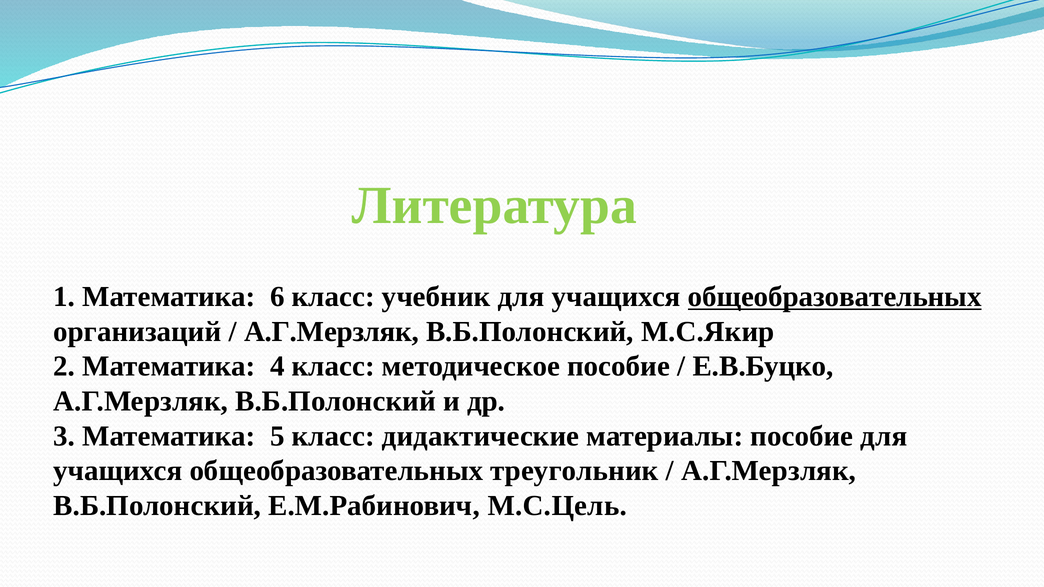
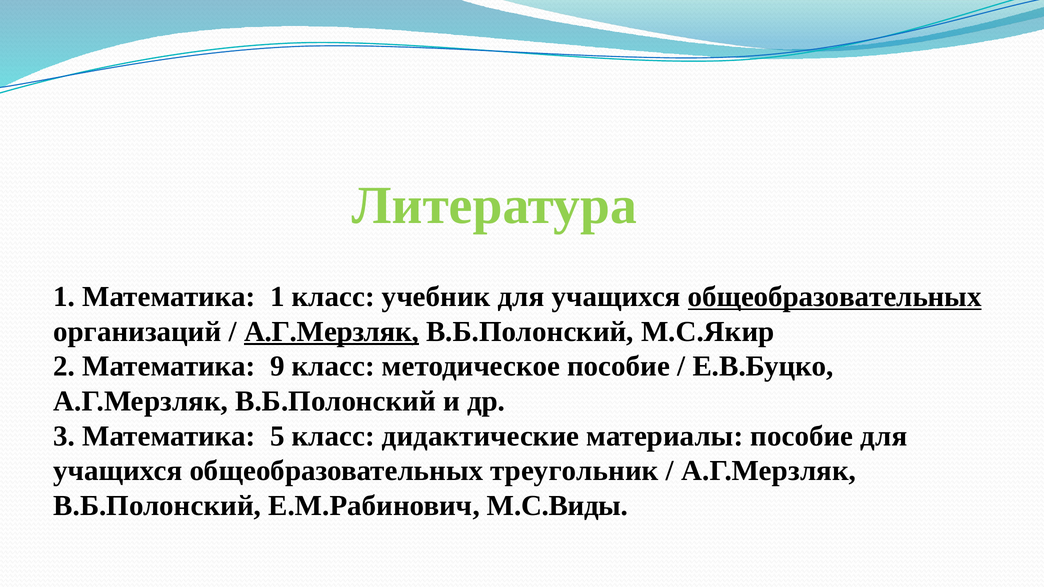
Математика 6: 6 -> 1
А.Г.Мерзляк at (332, 332) underline: none -> present
4: 4 -> 9
М.С.Цель: М.С.Цель -> М.С.Виды
